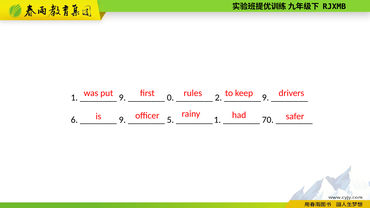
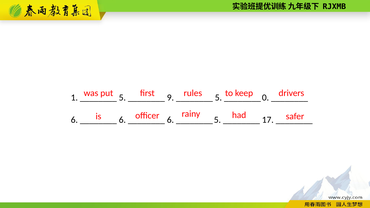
9 at (122, 98): 9 -> 5
0: 0 -> 9
2 at (218, 98): 2 -> 5
9 at (265, 98): 9 -> 0
9 at (122, 120): 9 -> 6
5 at (170, 120): 5 -> 6
1 at (217, 120): 1 -> 5
70: 70 -> 17
